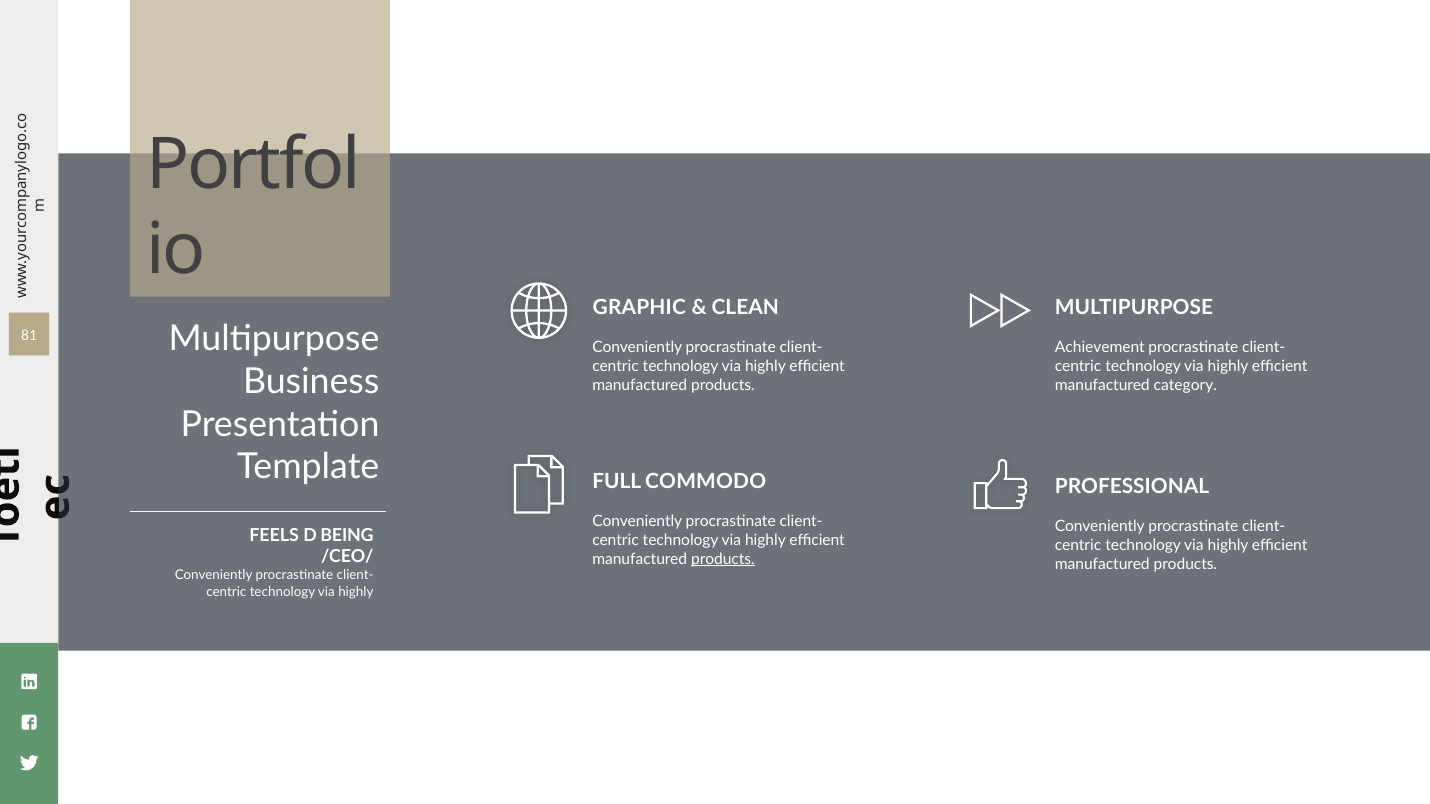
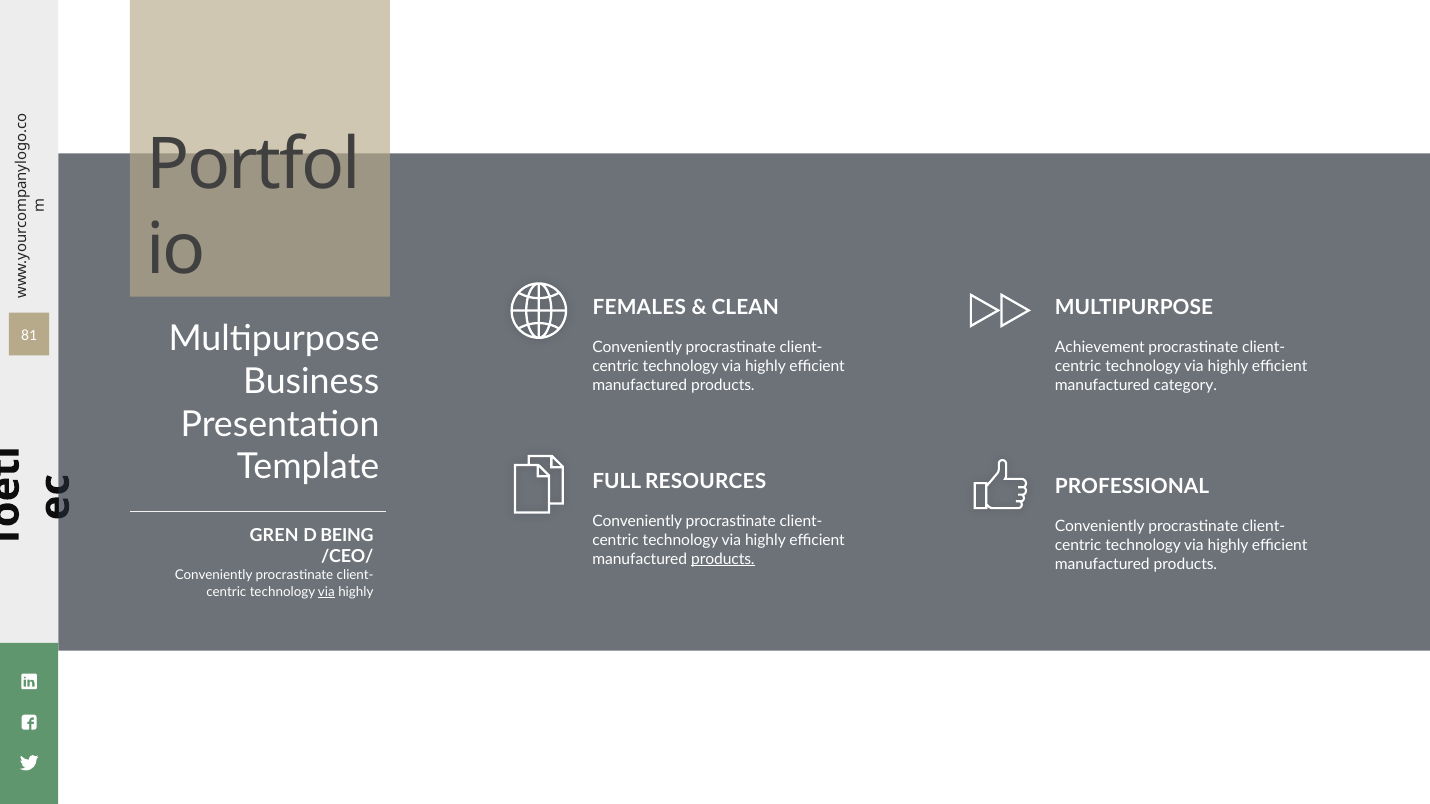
GRAPHIC: GRAPHIC -> FEMALES
COMMODO: COMMODO -> RESOURCES
FEELS: FEELS -> GREN
via at (326, 592) underline: none -> present
